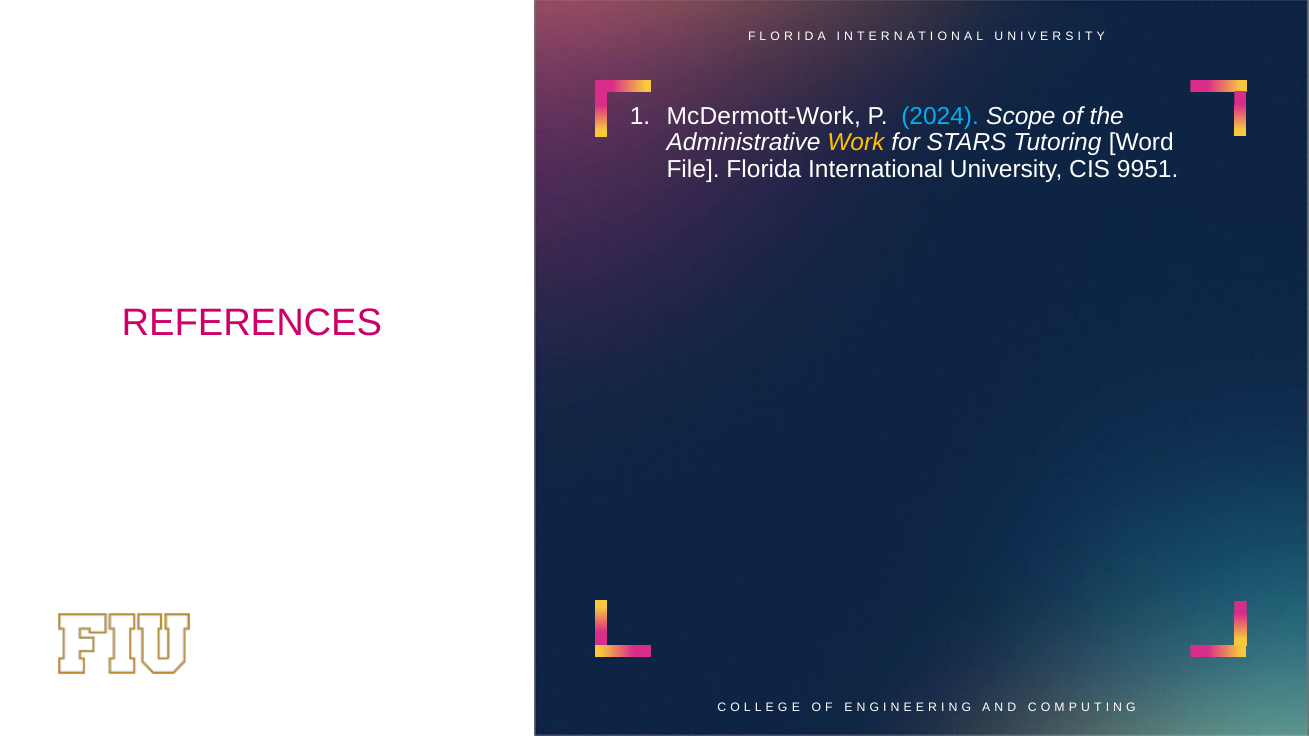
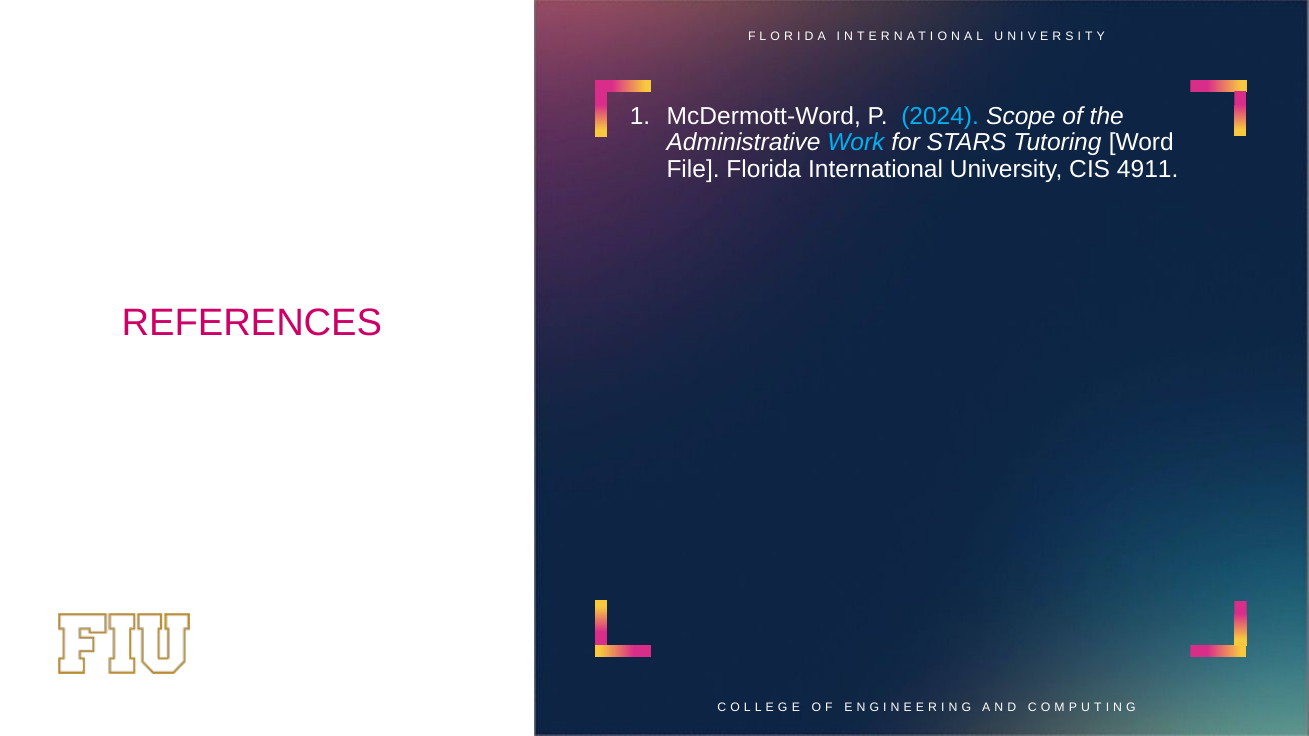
McDermott-Work: McDermott-Work -> McDermott-Word
Work colour: yellow -> light blue
9951: 9951 -> 4911
